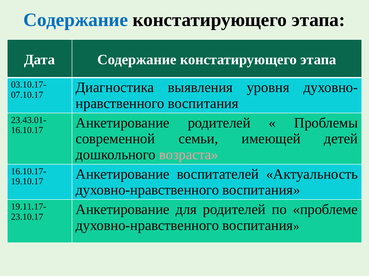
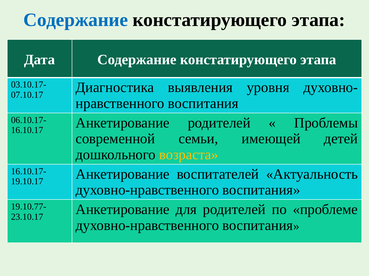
23.43.01-: 23.43.01- -> 06.10.17-
возраста colour: pink -> yellow
19.11.17-: 19.11.17- -> 19.10.77-
